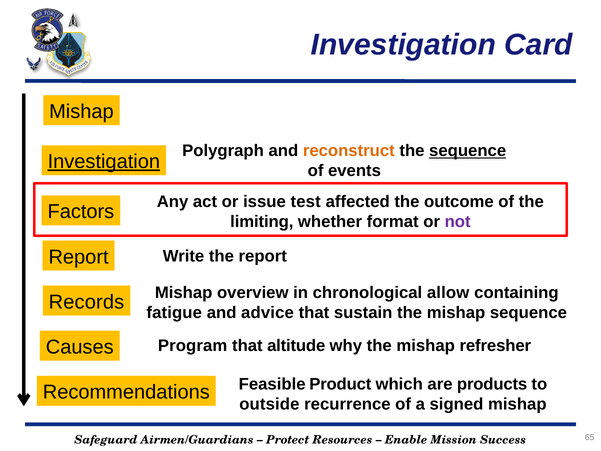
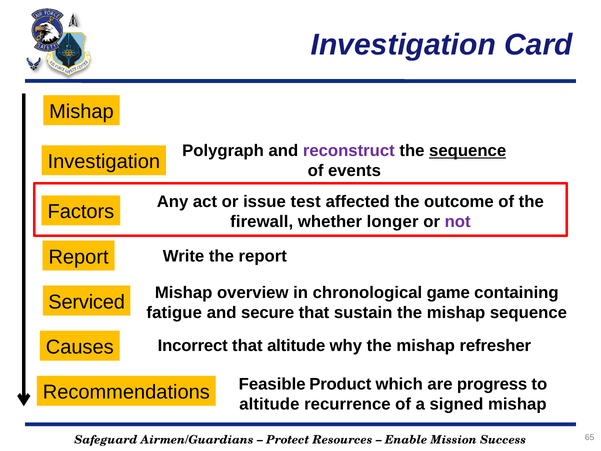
reconstruct colour: orange -> purple
Investigation at (104, 162) underline: present -> none
limiting: limiting -> firewall
format: format -> longer
allow: allow -> game
Records: Records -> Serviced
advice: advice -> secure
Program: Program -> Incorrect
products: products -> progress
outside at (269, 404): outside -> altitude
